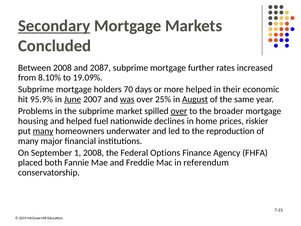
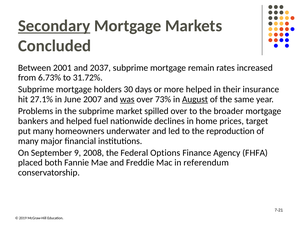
Between 2008: 2008 -> 2001
2087: 2087 -> 2037
further: further -> remain
8.10%: 8.10% -> 6.73%
19.09%: 19.09% -> 31.72%
70: 70 -> 30
economic: economic -> insurance
95.9%: 95.9% -> 27.1%
June underline: present -> none
25%: 25% -> 73%
over at (179, 111) underline: present -> none
housing: housing -> bankers
riskier: riskier -> target
many at (43, 131) underline: present -> none
1: 1 -> 9
